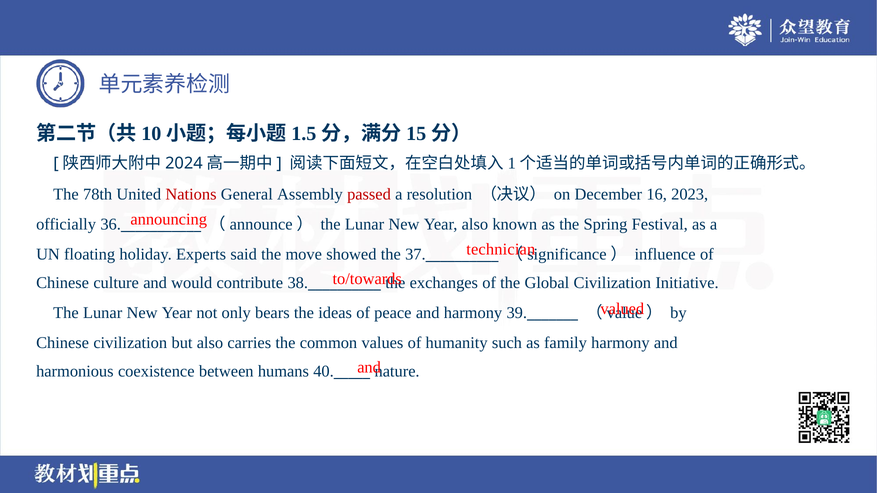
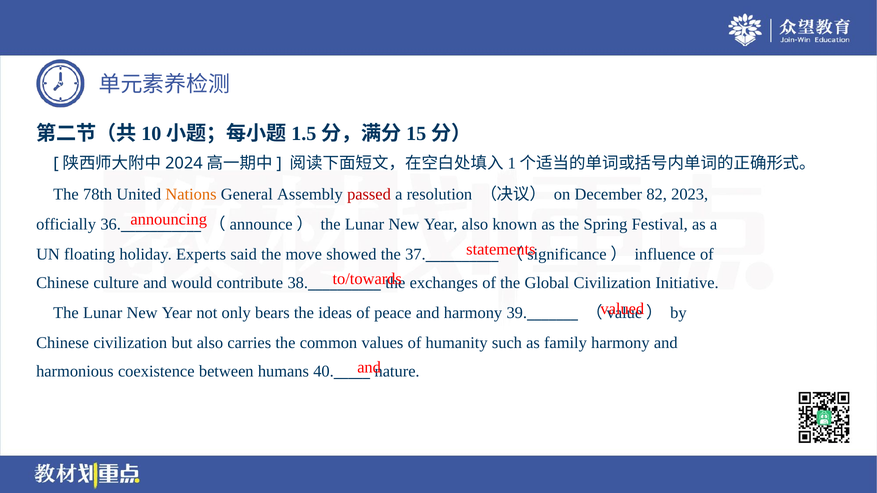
Nations colour: red -> orange
16: 16 -> 82
technician: technician -> statements
